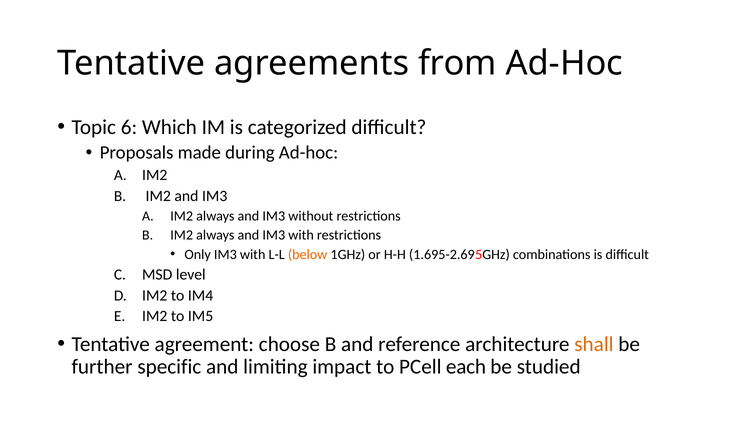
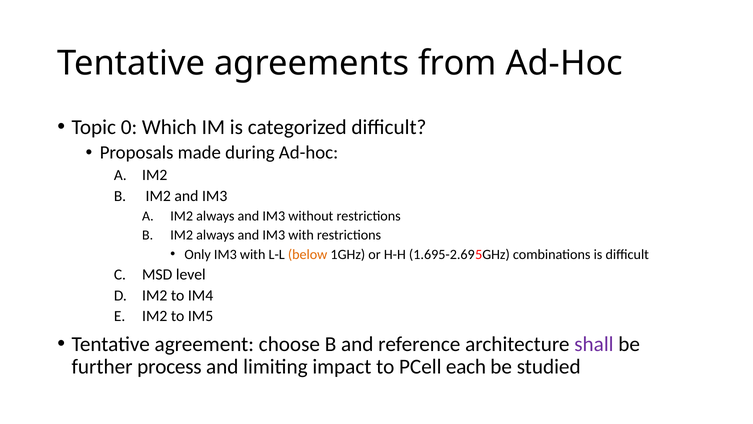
6: 6 -> 0
shall colour: orange -> purple
specific: specific -> process
